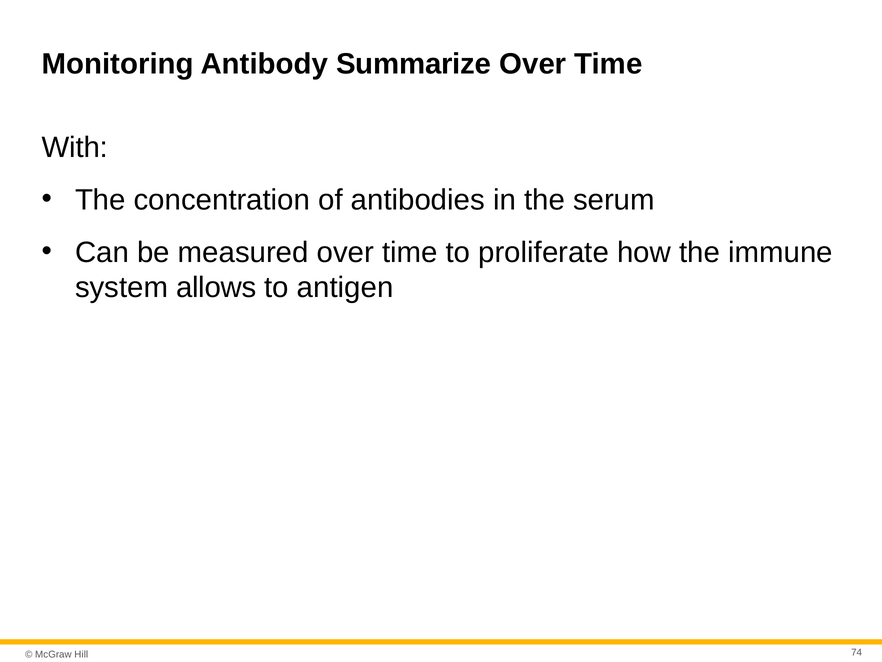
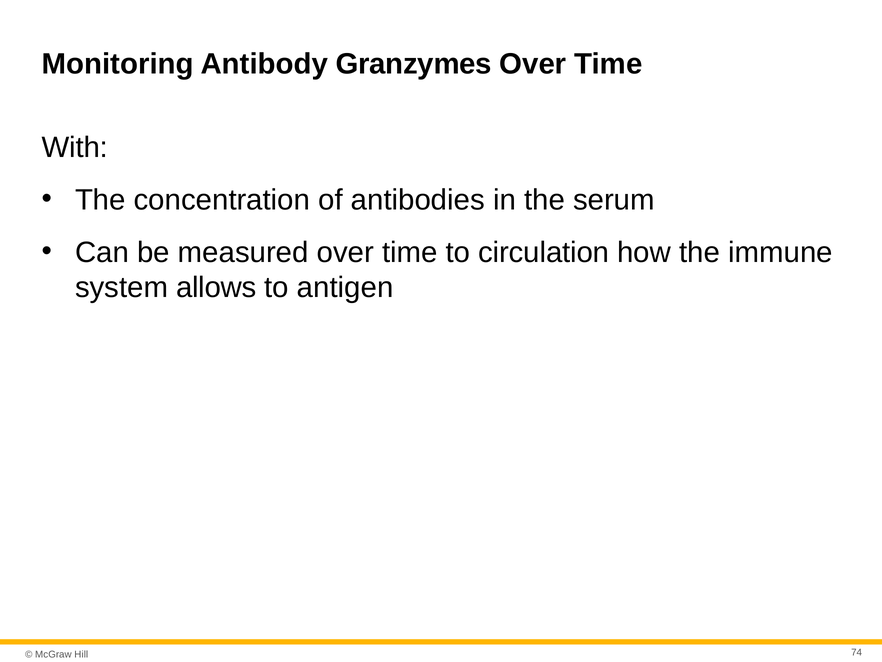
Summarize: Summarize -> Granzymes
proliferate: proliferate -> circulation
